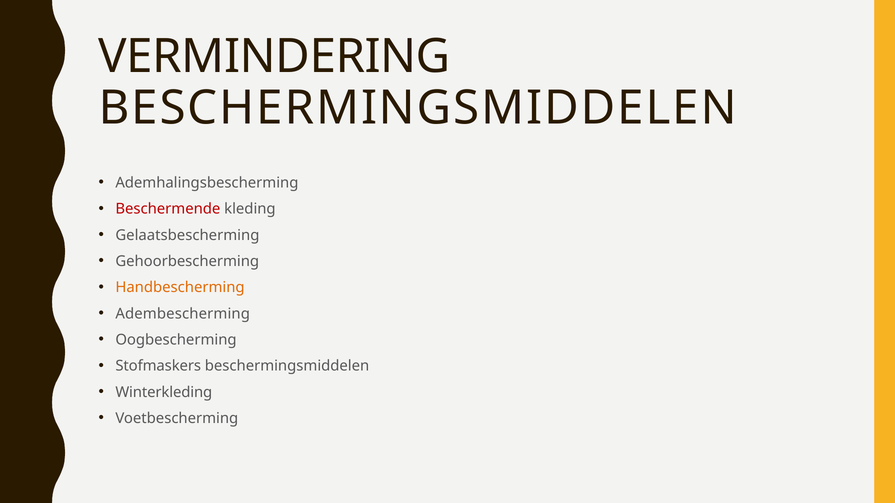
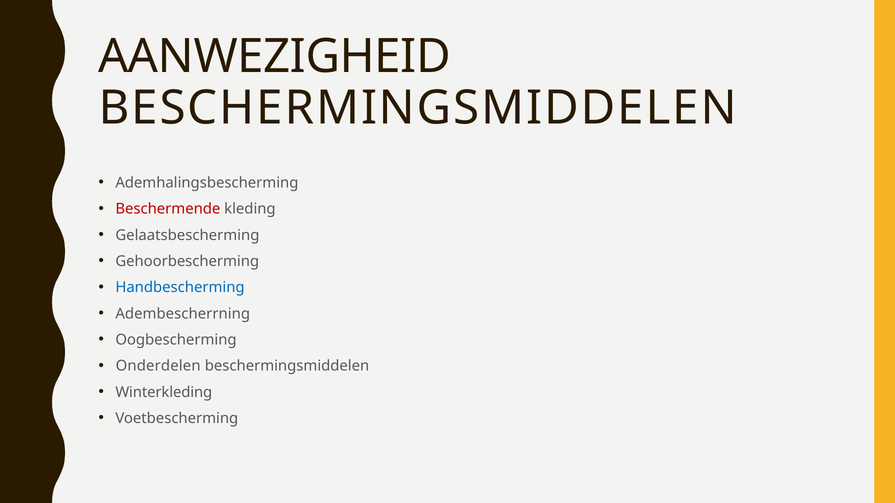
VERMINDERING: VERMINDERING -> AANWEZIGHEID
Handbescherming colour: orange -> blue
Adembescherming: Adembescherming -> Adembescherrning
Stofmaskers: Stofmaskers -> Onderdelen
